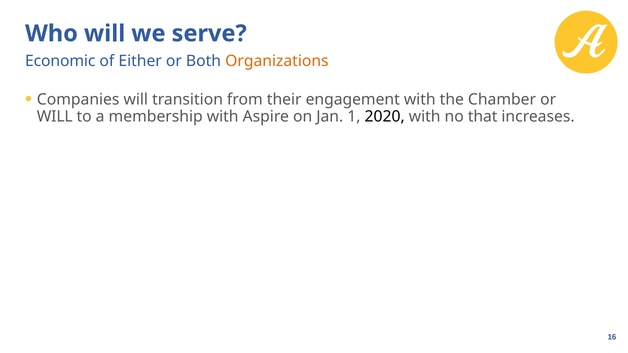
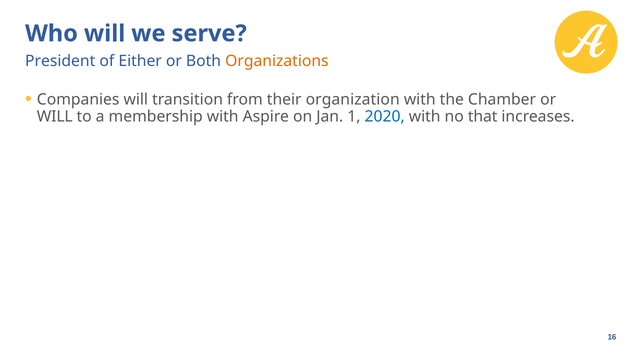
Economic: Economic -> President
engagement: engagement -> organization
2020 colour: black -> blue
